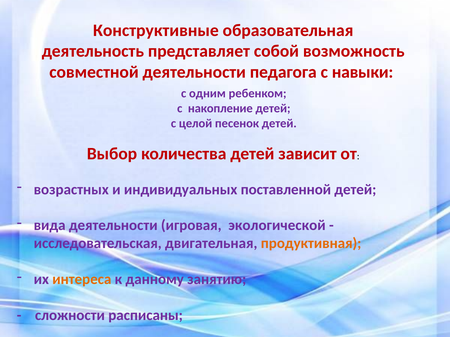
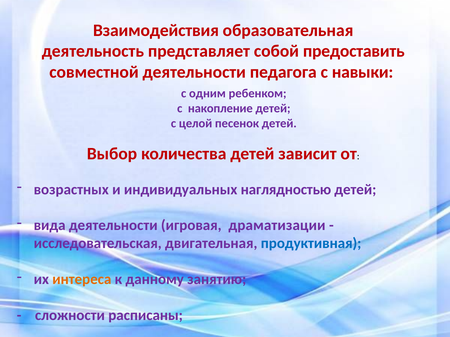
Конструктивные: Конструктивные -> Взаимодействия
возможность: возможность -> предоставить
поставленной: поставленной -> наглядностью
экологической: экологической -> драматизации
продуктивная colour: orange -> blue
